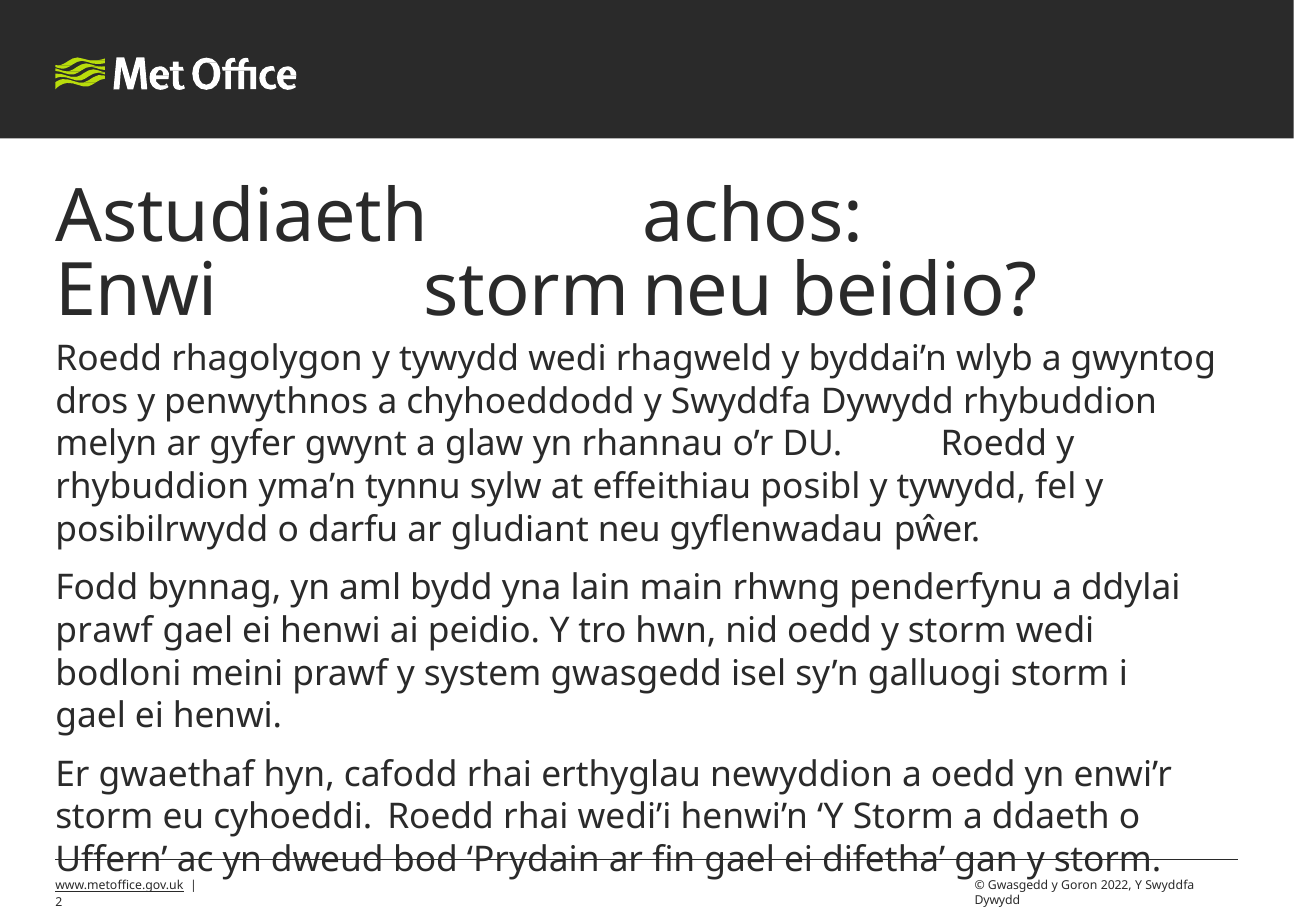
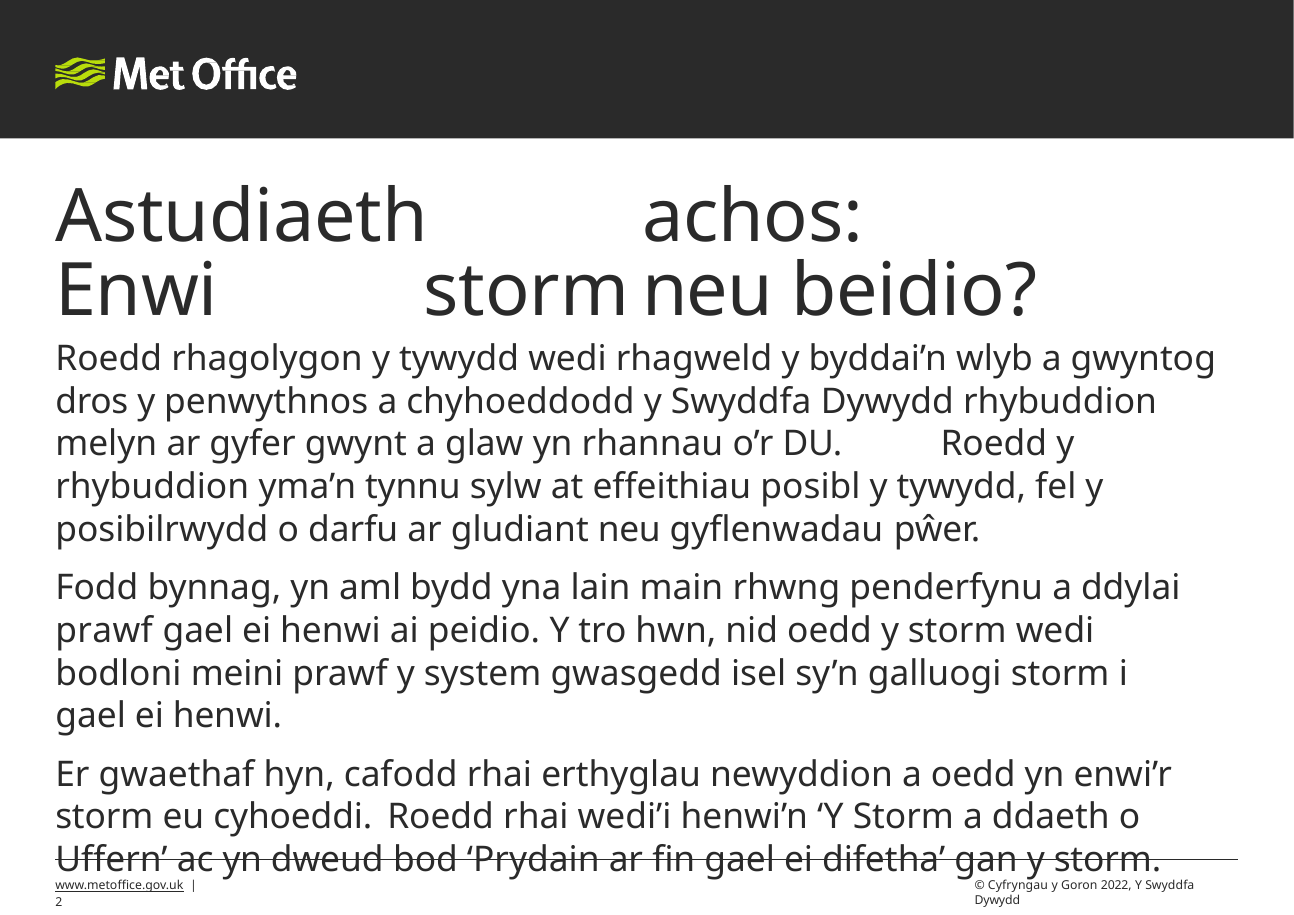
Gwasgedd at (1018, 886): Gwasgedd -> Cyfryngau
